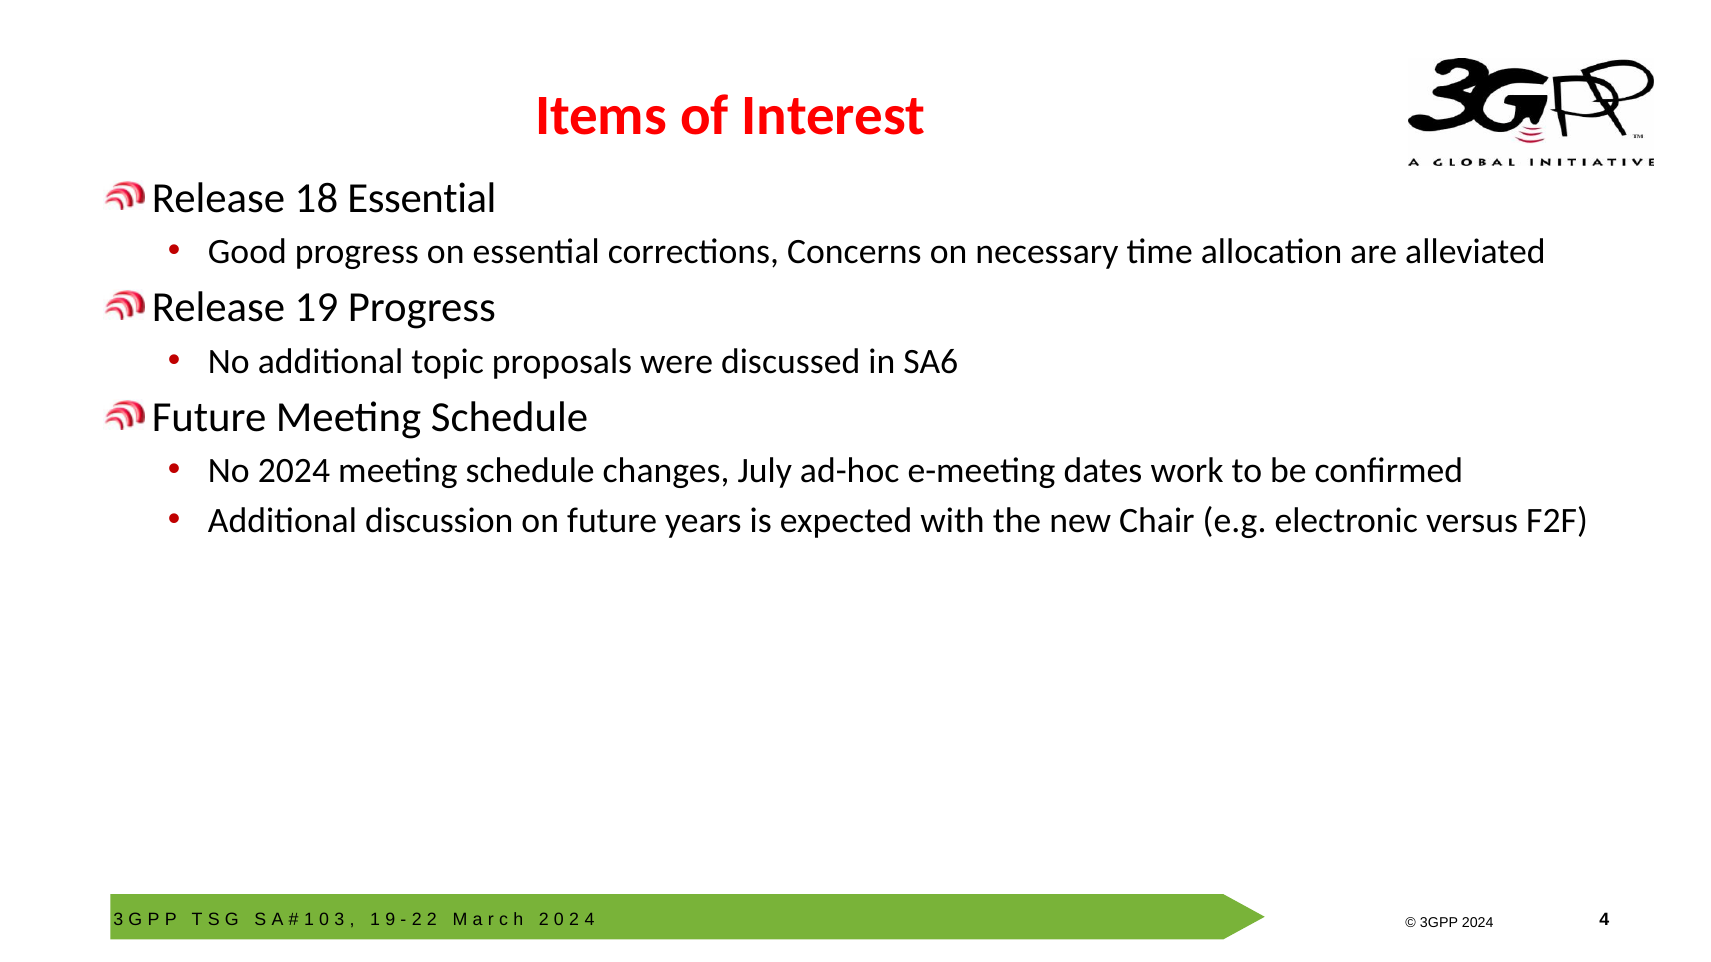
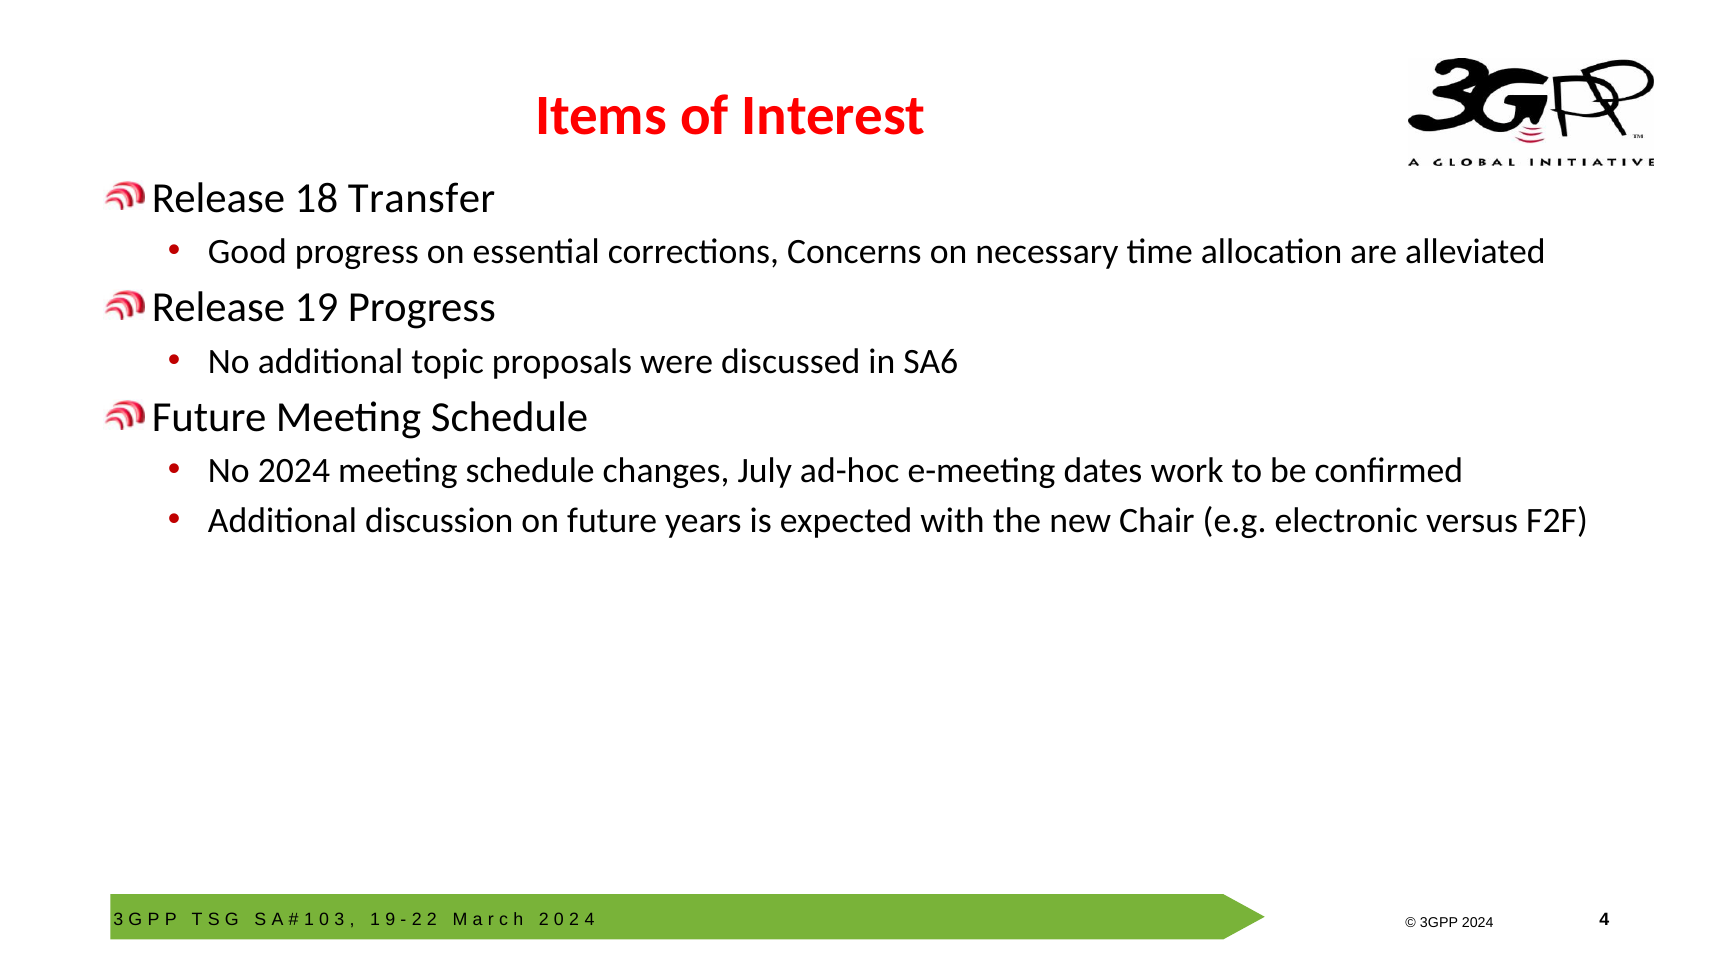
18 Essential: Essential -> Transfer
